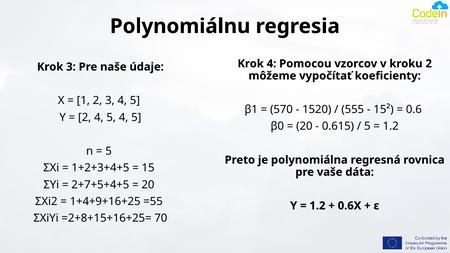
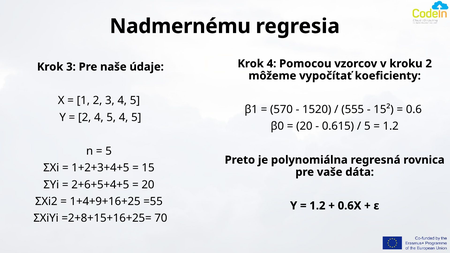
Polynomiálnu: Polynomiálnu -> Nadmernému
2+7+5+4+5: 2+7+5+4+5 -> 2+6+5+4+5
